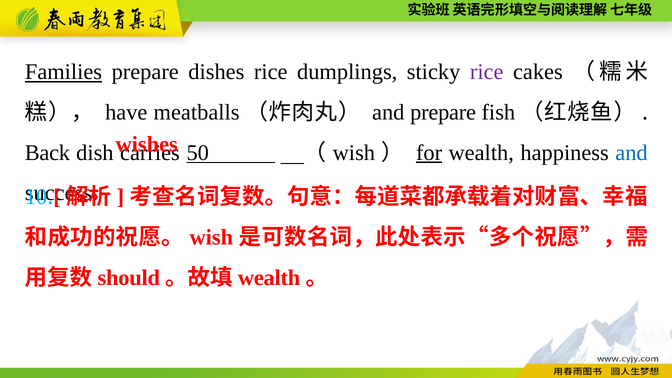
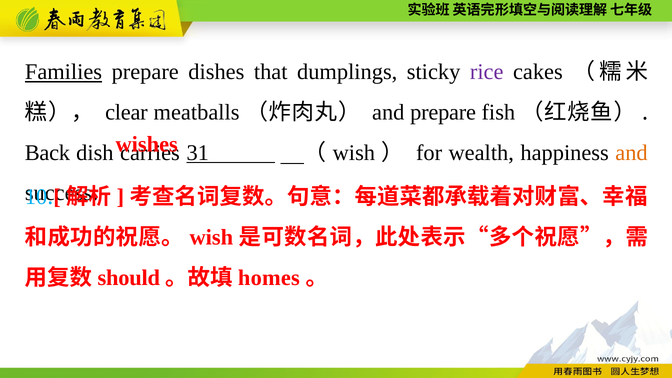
dishes rice: rice -> that
have: have -> clear
50: 50 -> 31
for underline: present -> none
and at (632, 153) colour: blue -> orange
wealth at (269, 278): wealth -> homes
